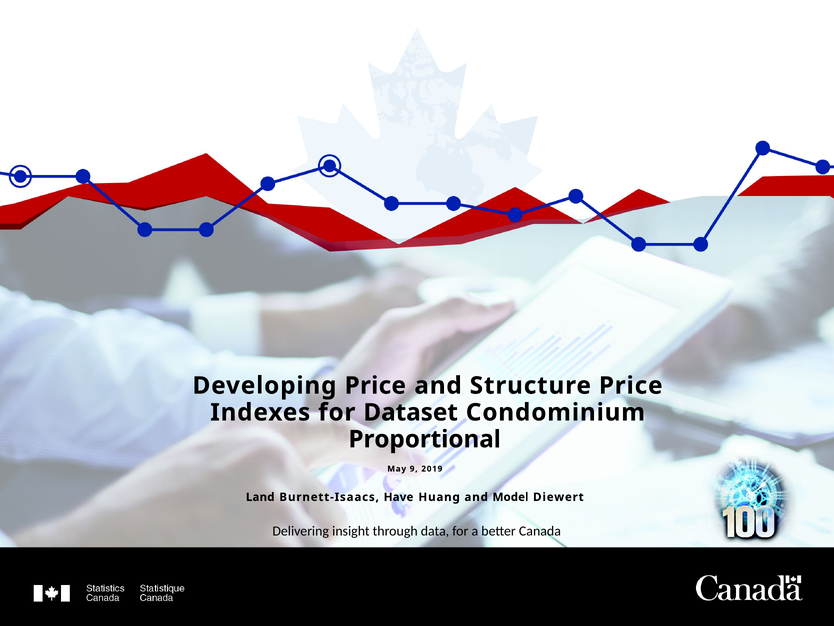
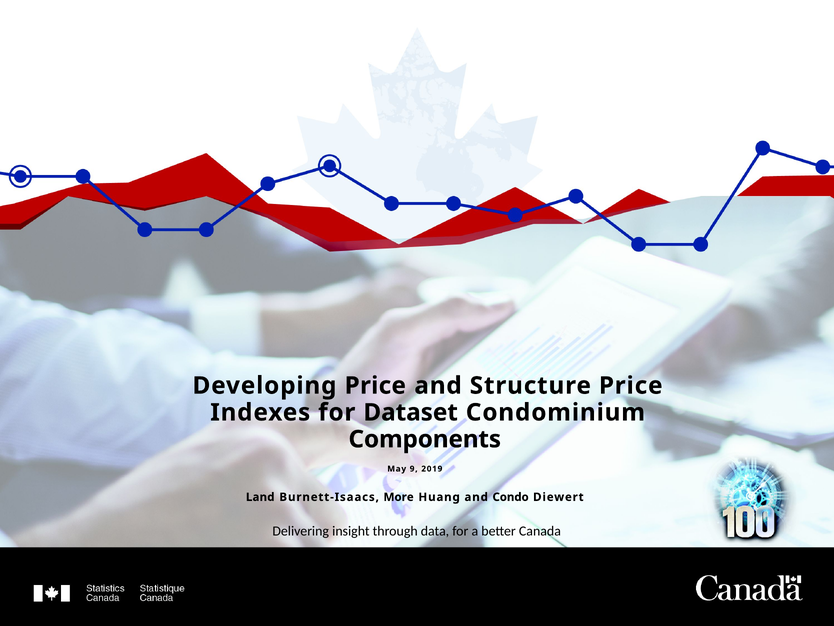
Proportional: Proportional -> Components
Have: Have -> More
Model: Model -> Condo
